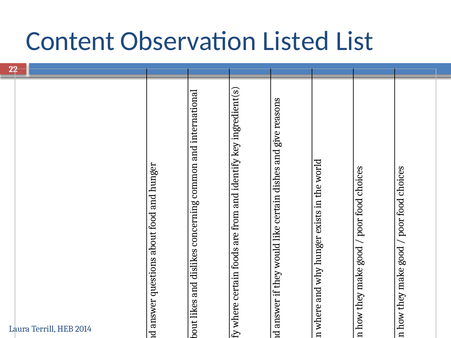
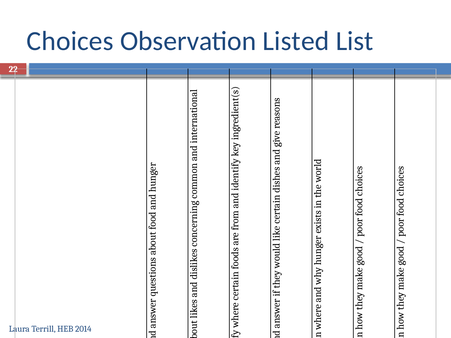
Content: Content -> Choices
